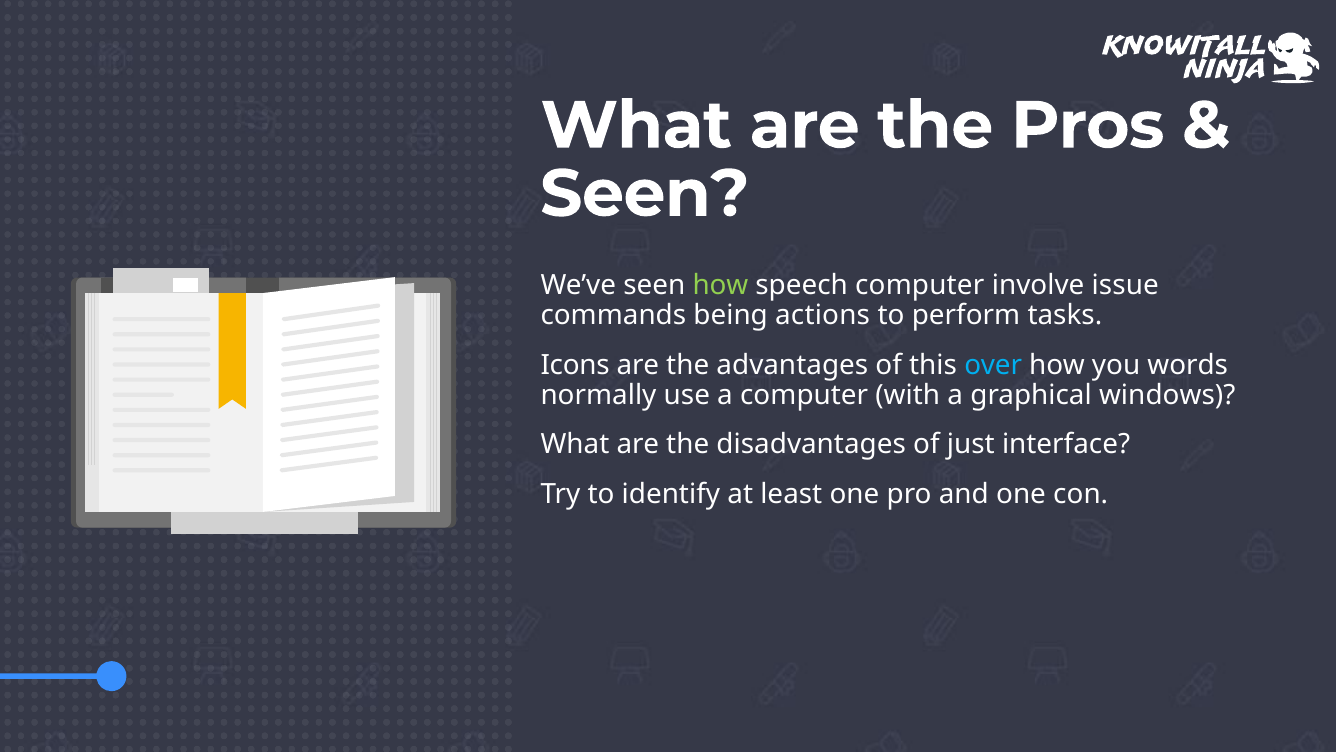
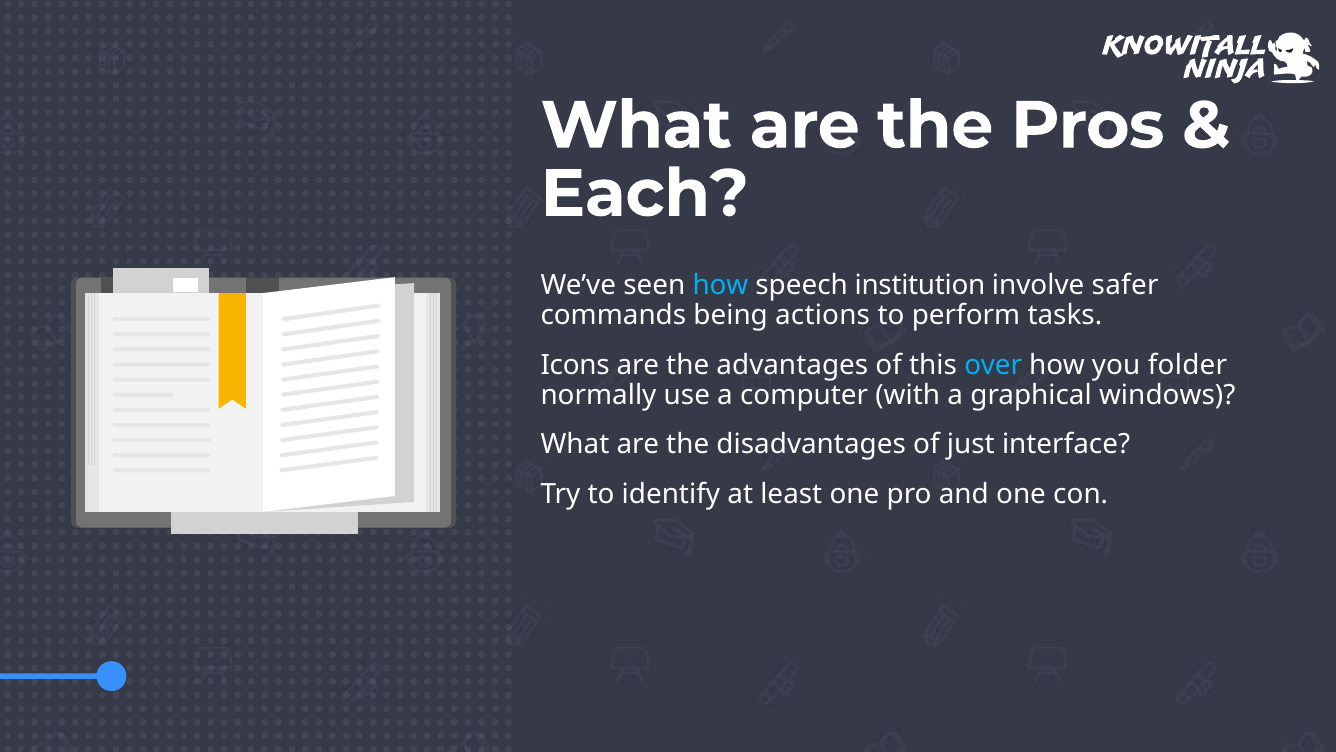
Seen at (645, 194): Seen -> Each
how at (720, 285) colour: light green -> light blue
speech computer: computer -> institution
issue: issue -> safer
words: words -> folder
